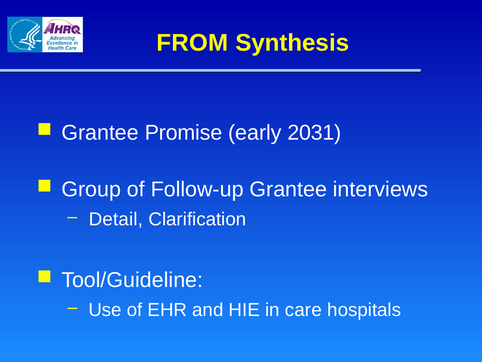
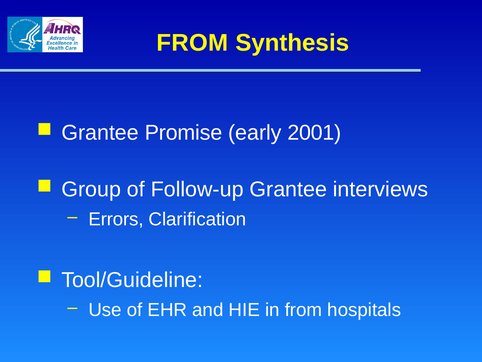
2031: 2031 -> 2001
Detail: Detail -> Errors
in care: care -> from
